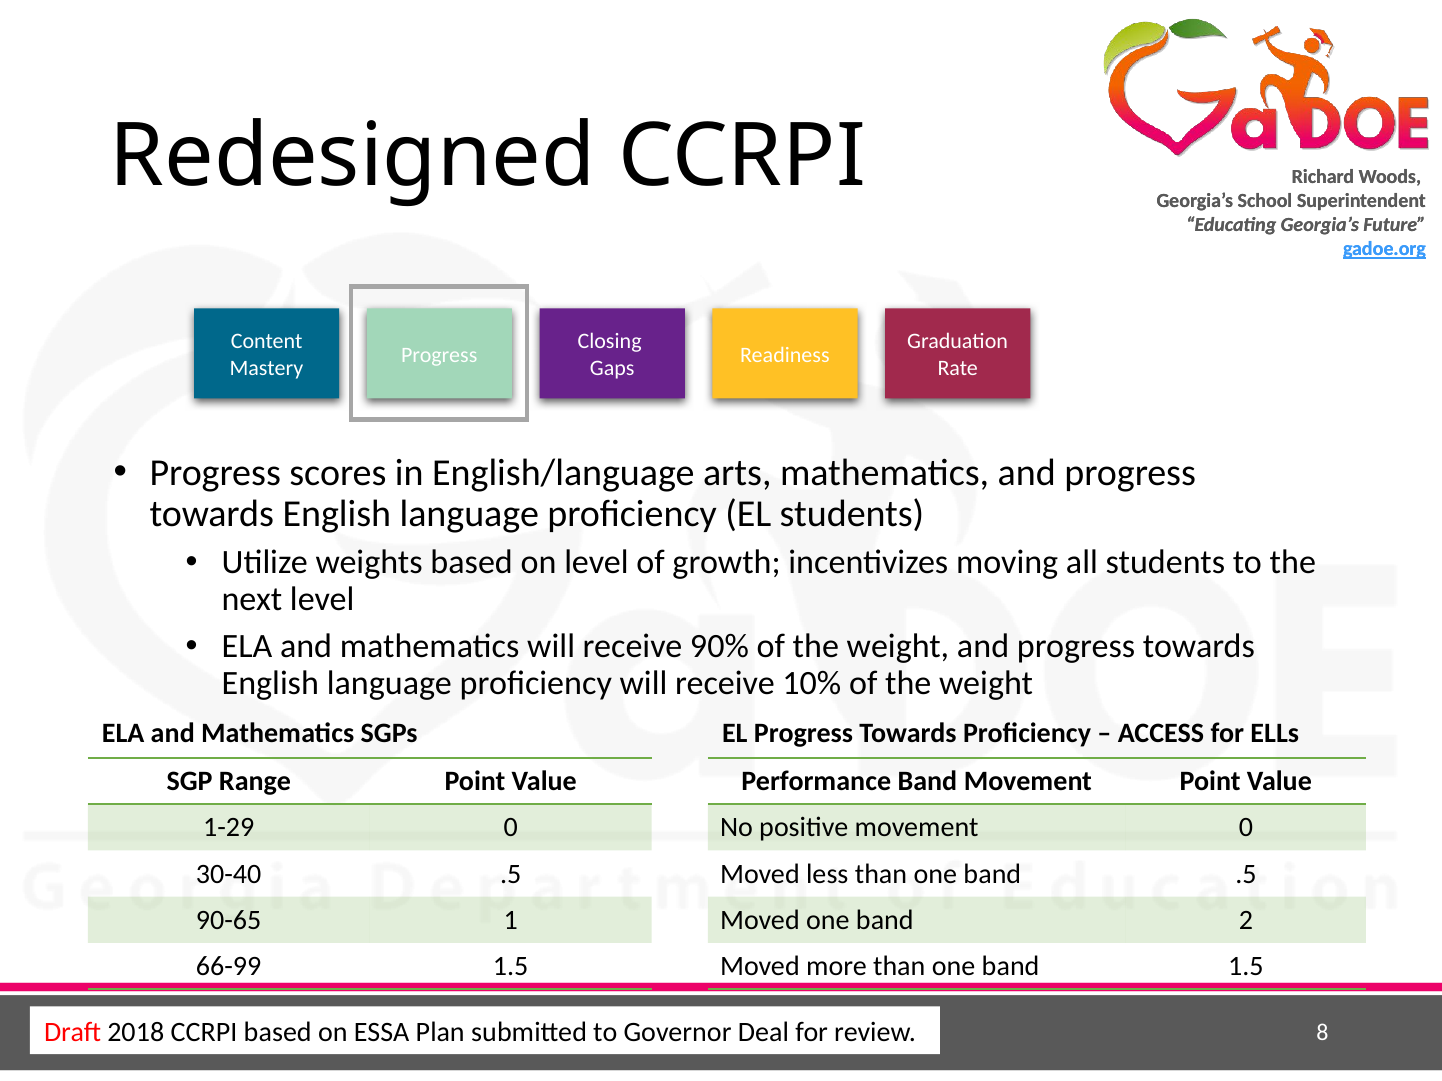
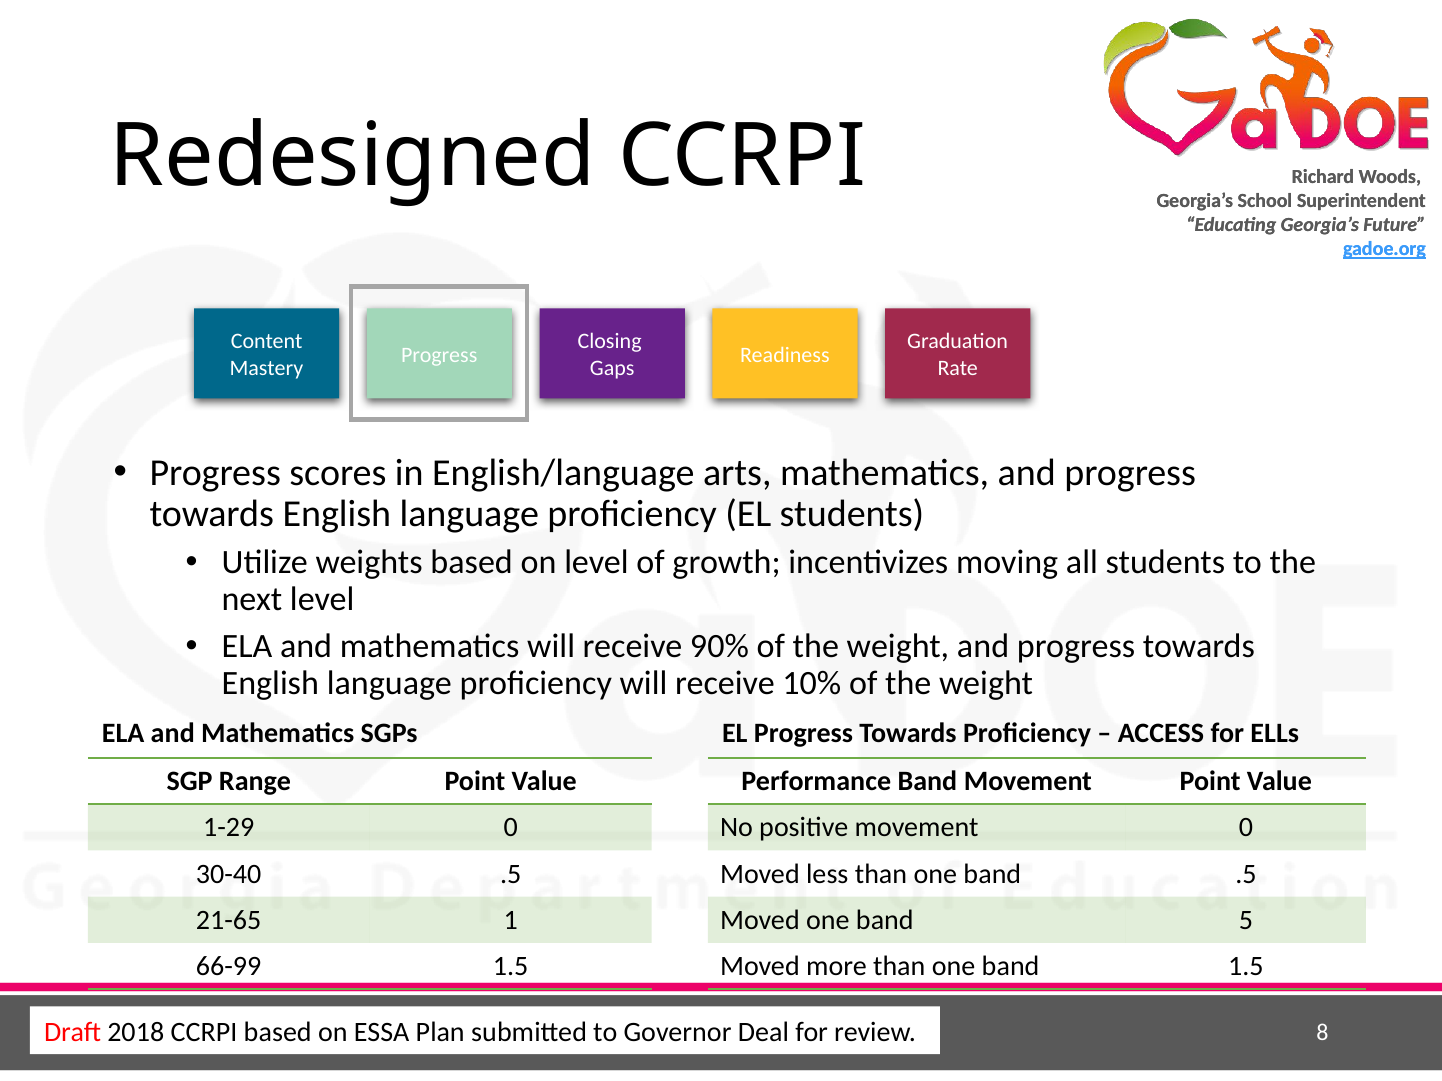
90-65: 90-65 -> 21-65
2: 2 -> 5
